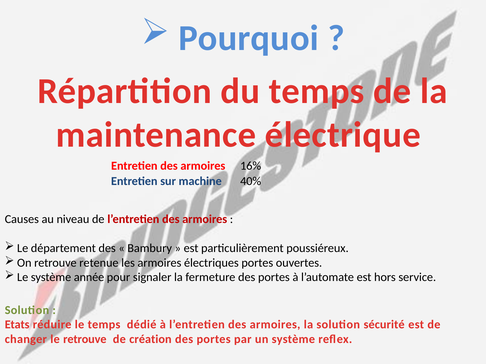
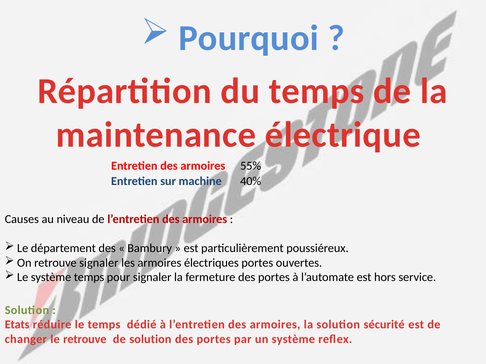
16%: 16% -> 55%
retrouve retenue: retenue -> signaler
système année: année -> temps
de création: création -> solution
